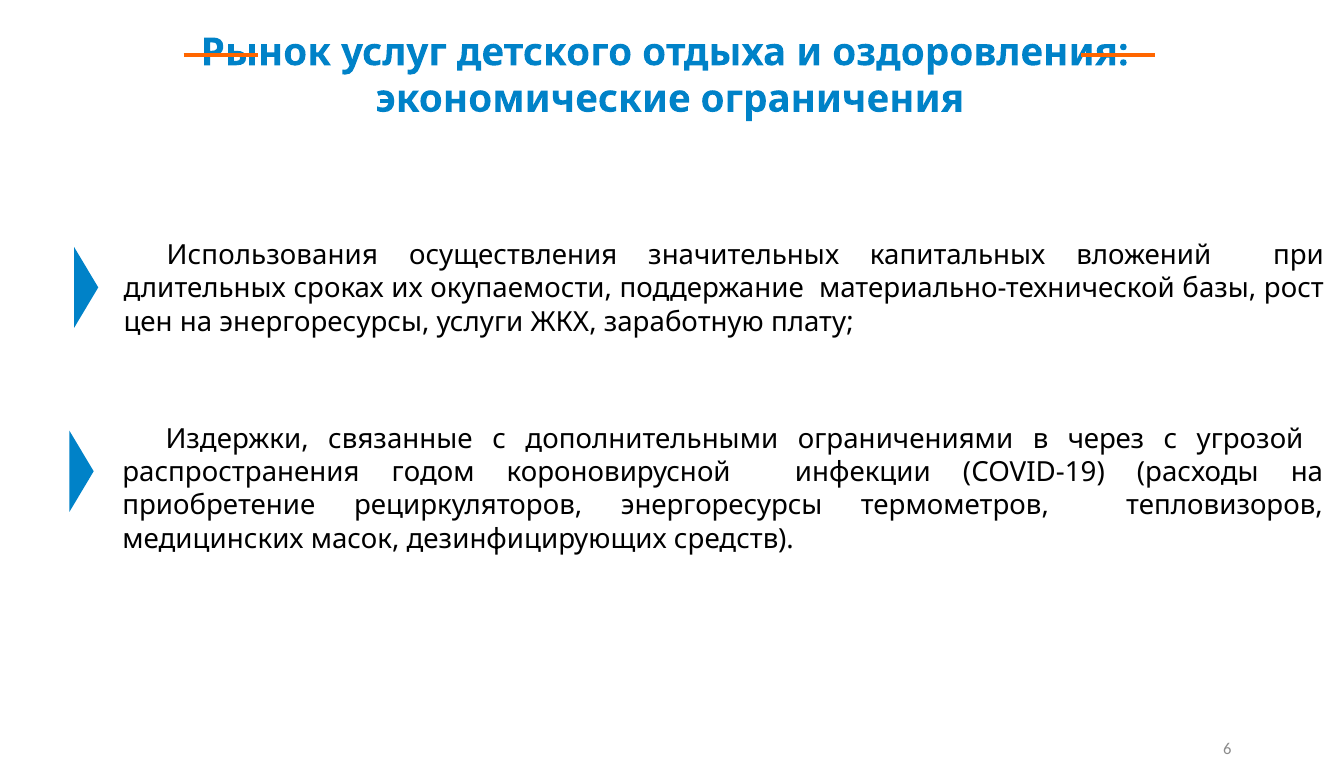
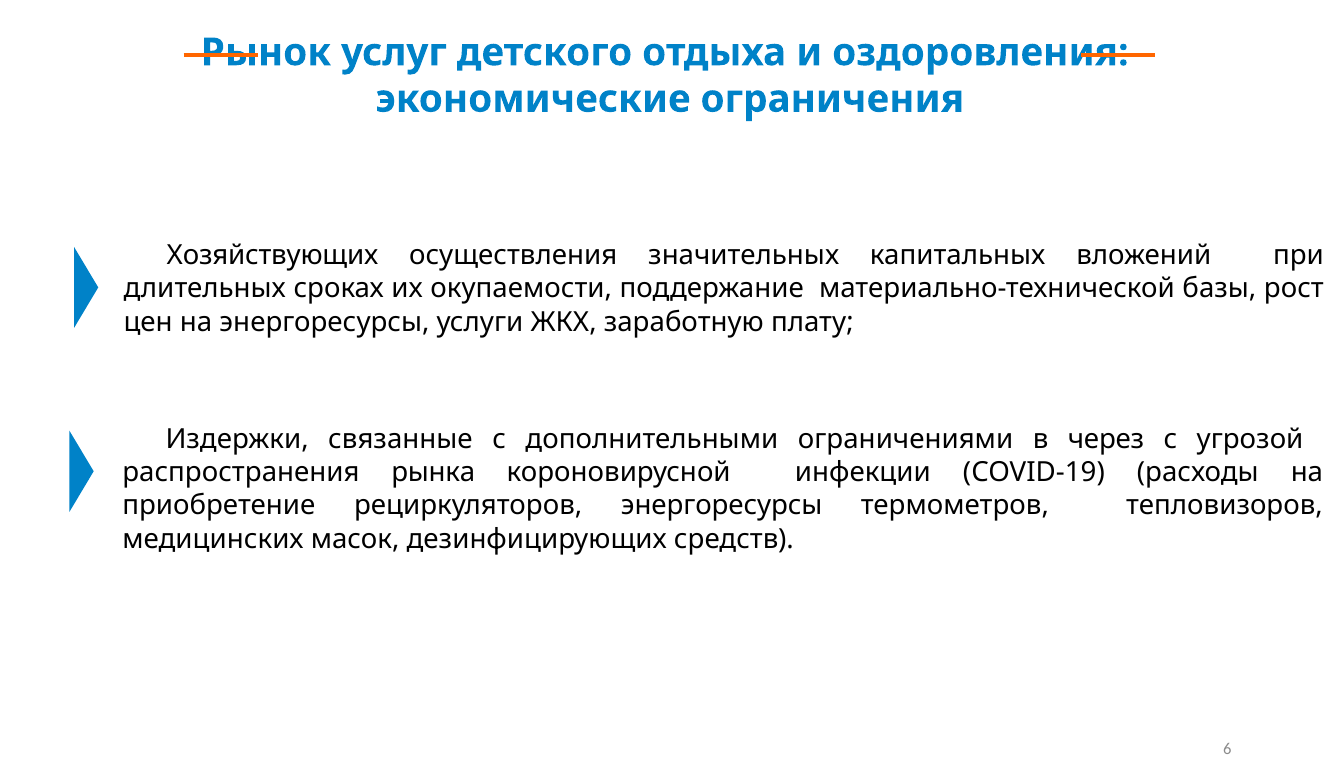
Использования: Использования -> Хозяйствующих
годом: годом -> рынка
